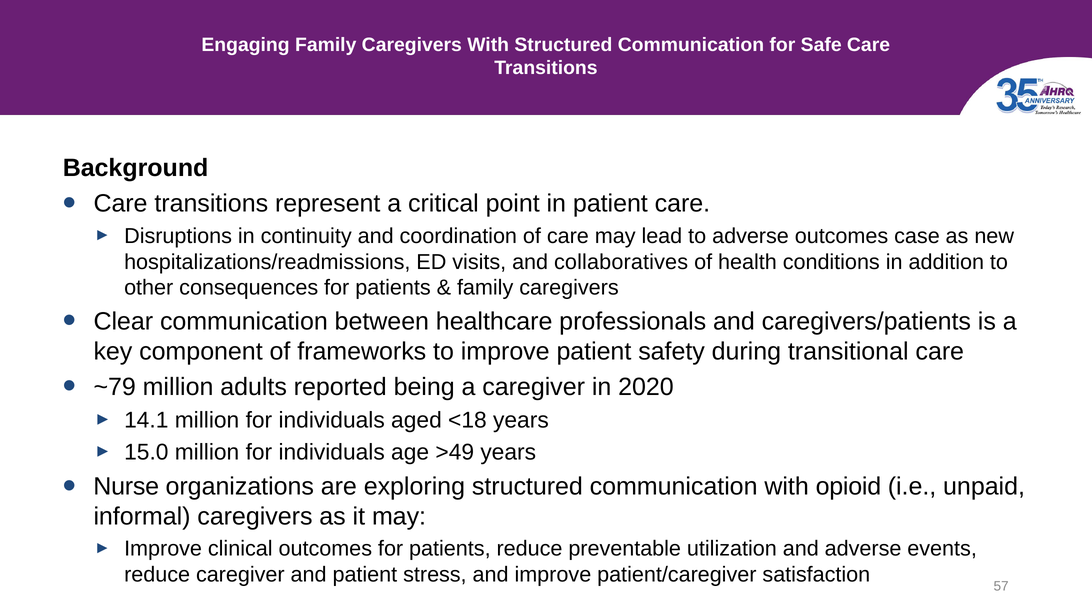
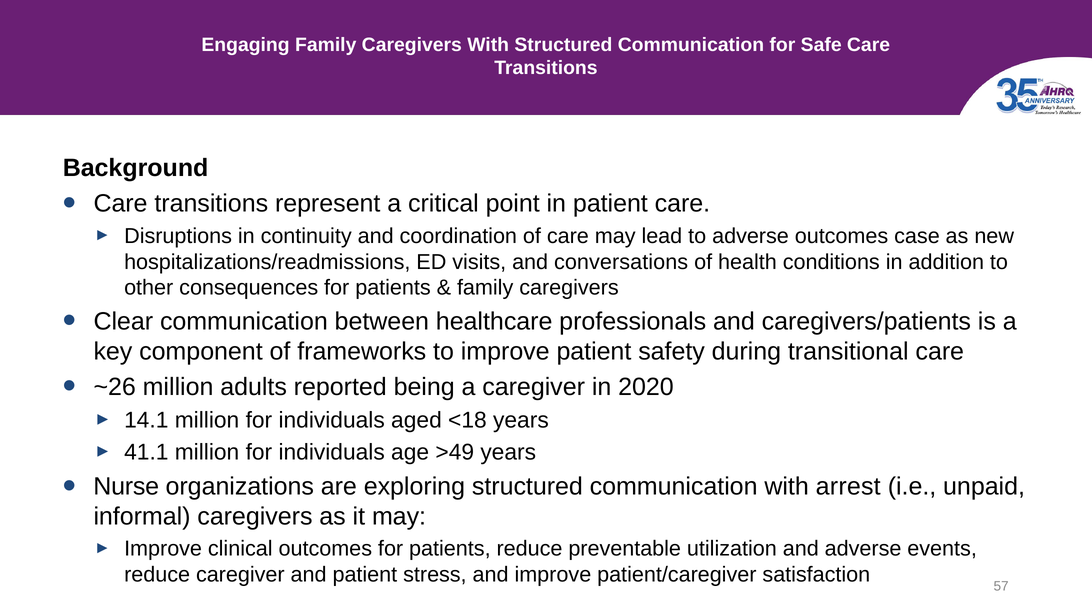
collaboratives: collaboratives -> conversations
~79: ~79 -> ~26
15.0: 15.0 -> 41.1
opioid: opioid -> arrest
